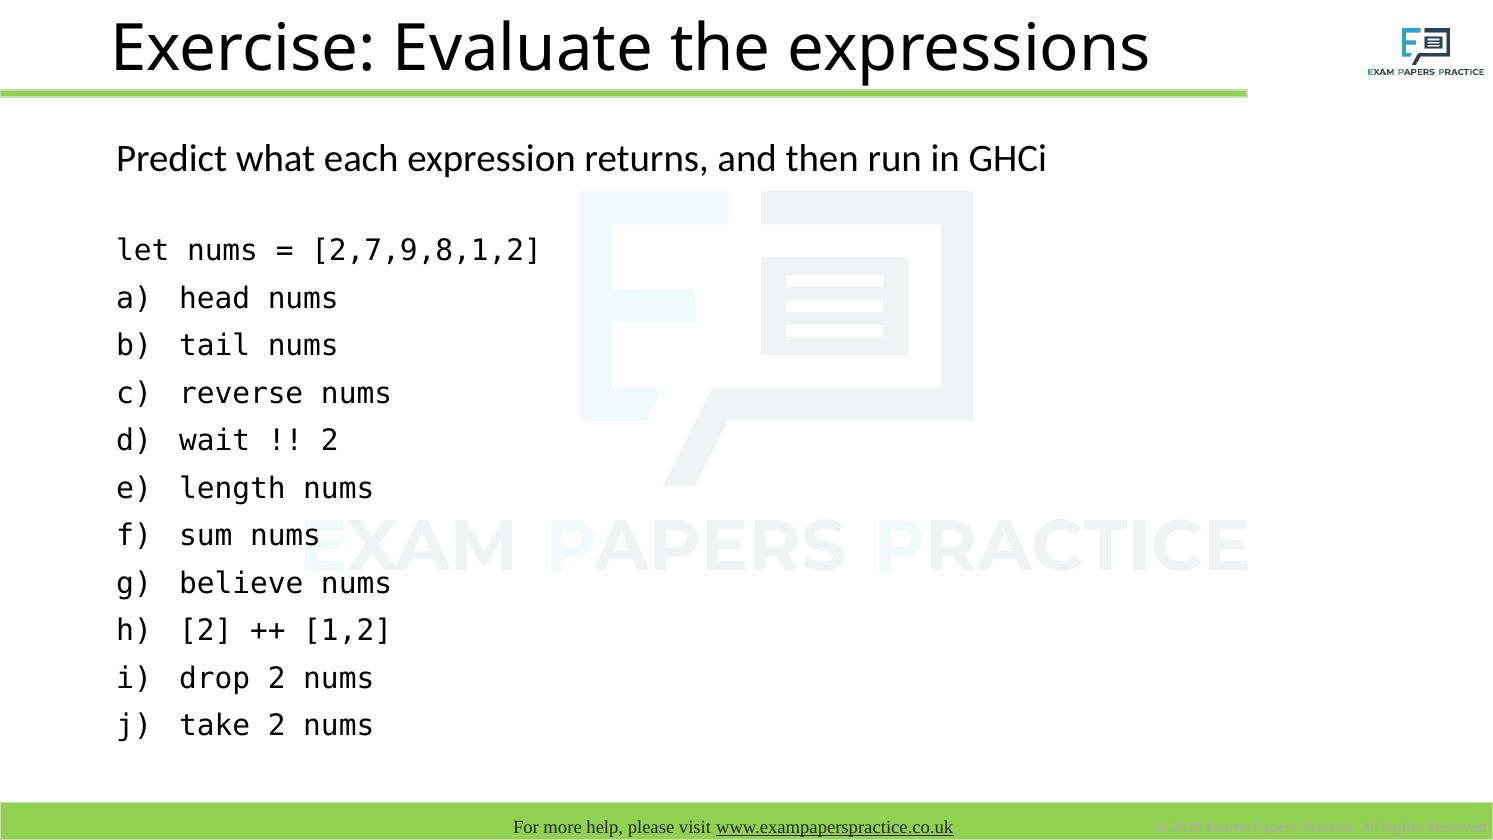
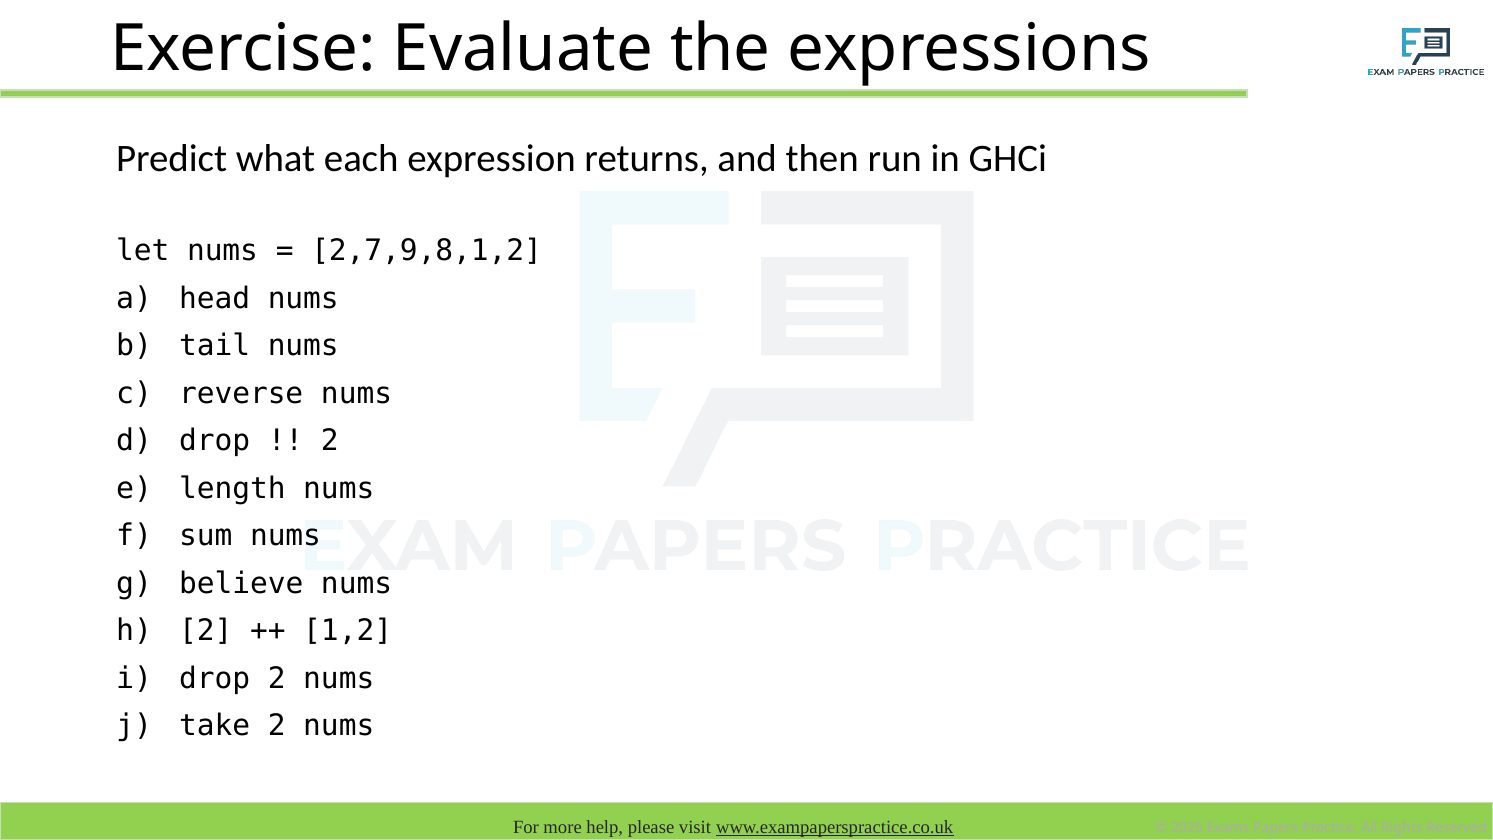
wait at (215, 441): wait -> drop
